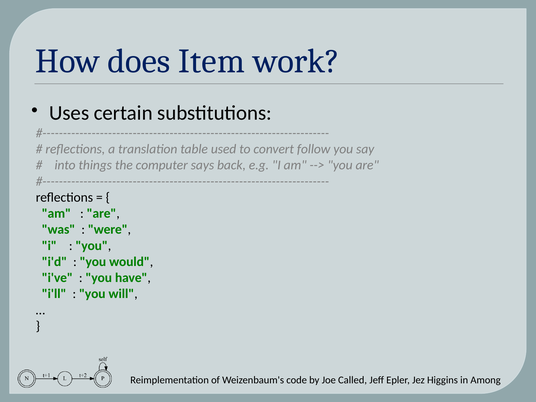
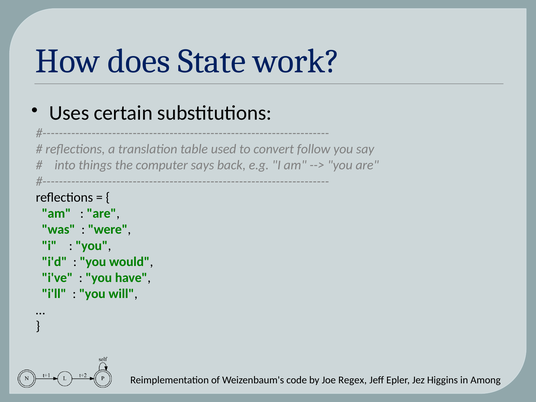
Item: Item -> State
Called: Called -> Regex
